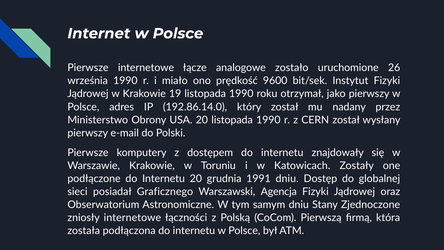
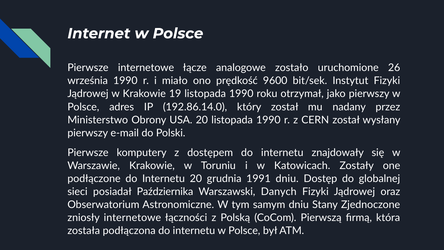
Graficznego: Graficznego -> Października
Agencja: Agencja -> Danych
